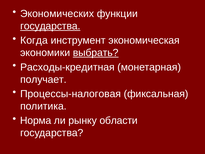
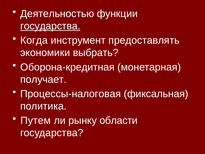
Экономических: Экономических -> Деятельностью
экономическая: экономическая -> предоставлять
выбрать underline: present -> none
Расходы-кредитная: Расходы-кредитная -> Оборона-кредитная
Норма: Норма -> Путем
